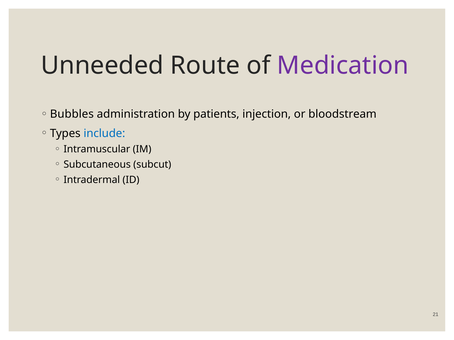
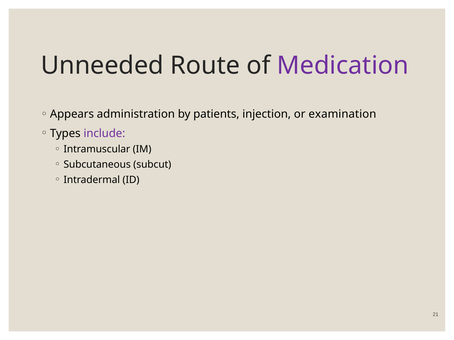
Bubbles: Bubbles -> Appears
bloodstream: bloodstream -> examination
include colour: blue -> purple
